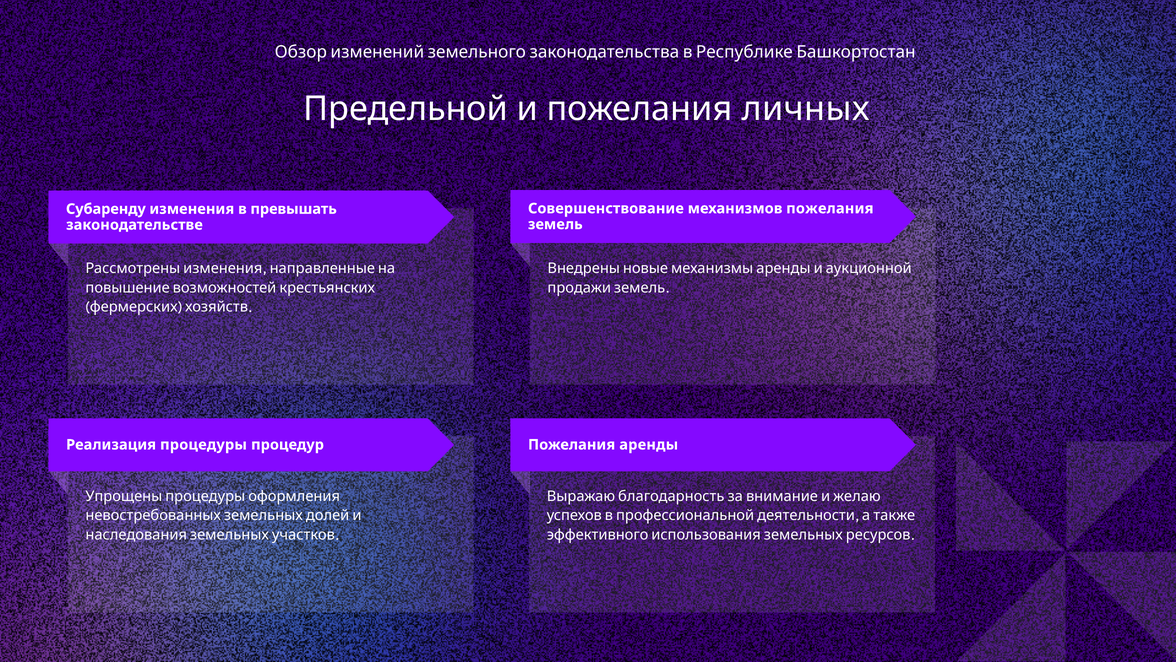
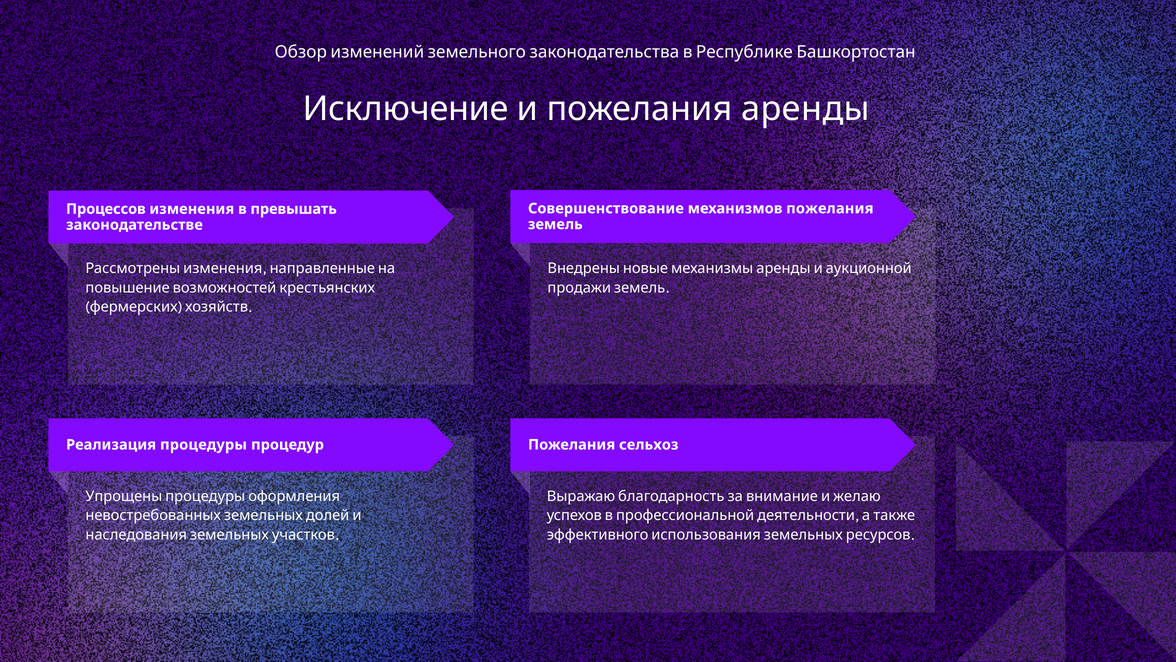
Предельной: Предельной -> Исключение
личных: личных -> аренды
Субаренду: Субаренду -> Процессов
аренды: аренды -> сельхоз
